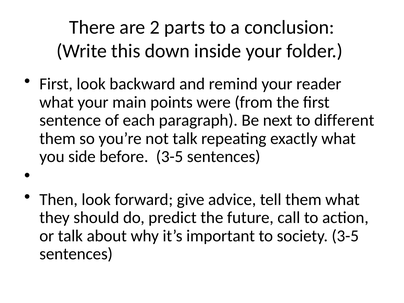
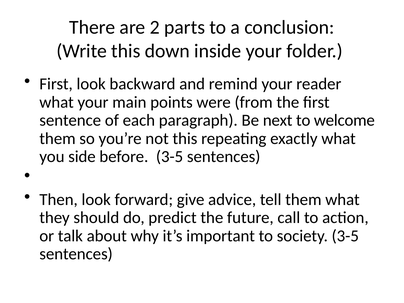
different: different -> welcome
not talk: talk -> this
